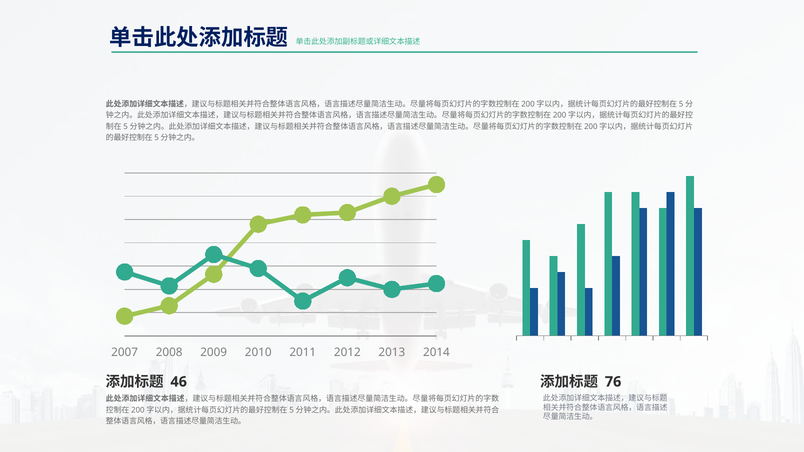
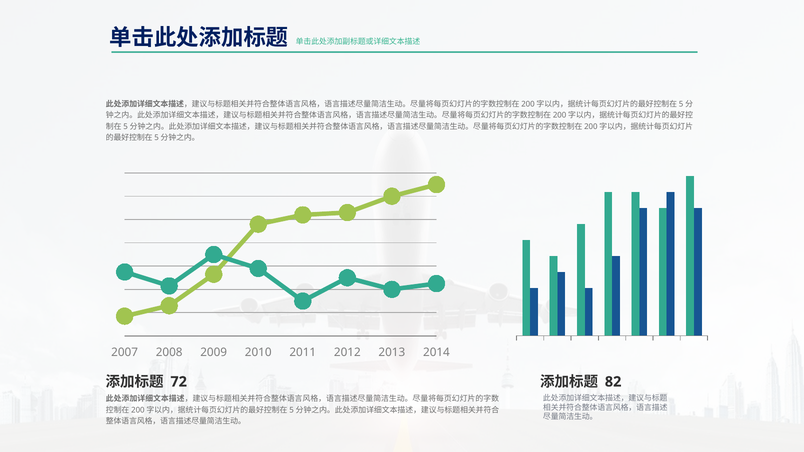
46: 46 -> 72
76: 76 -> 82
